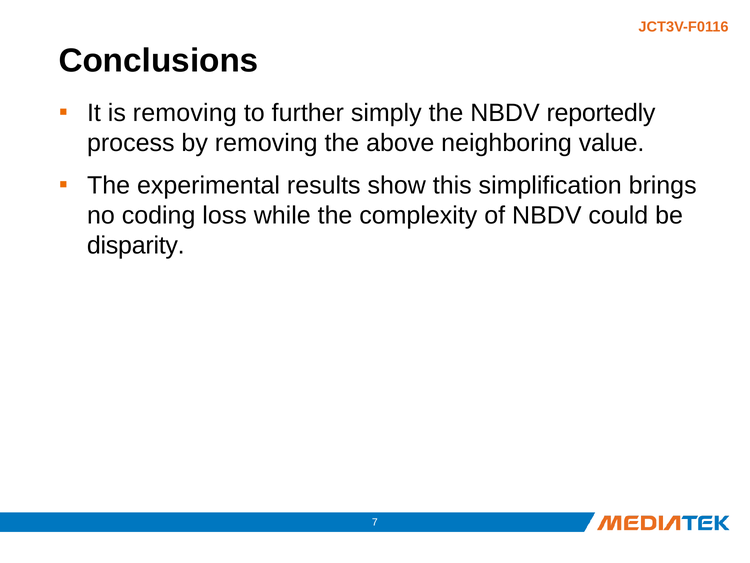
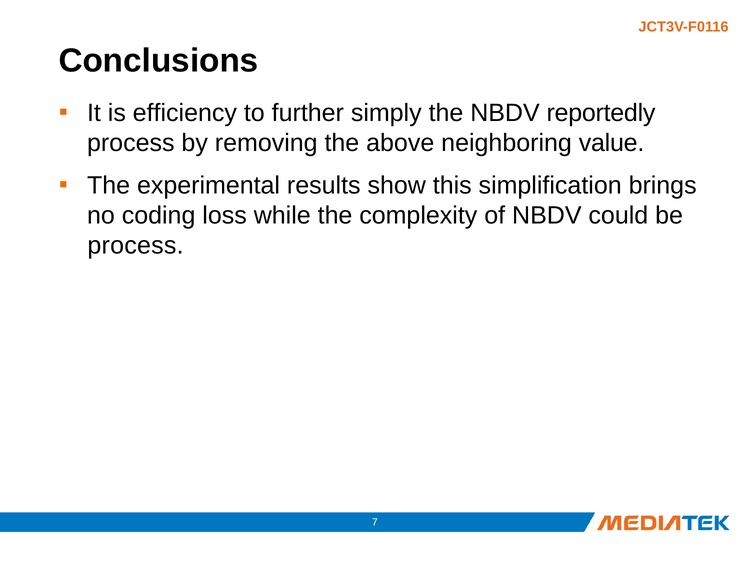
is removing: removing -> efficiency
disparity at (136, 245): disparity -> process
